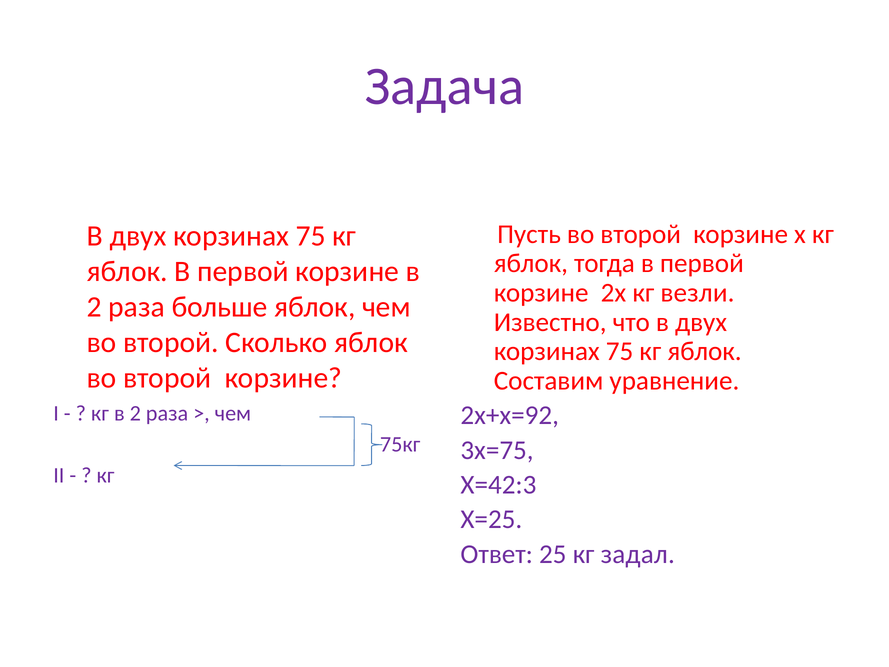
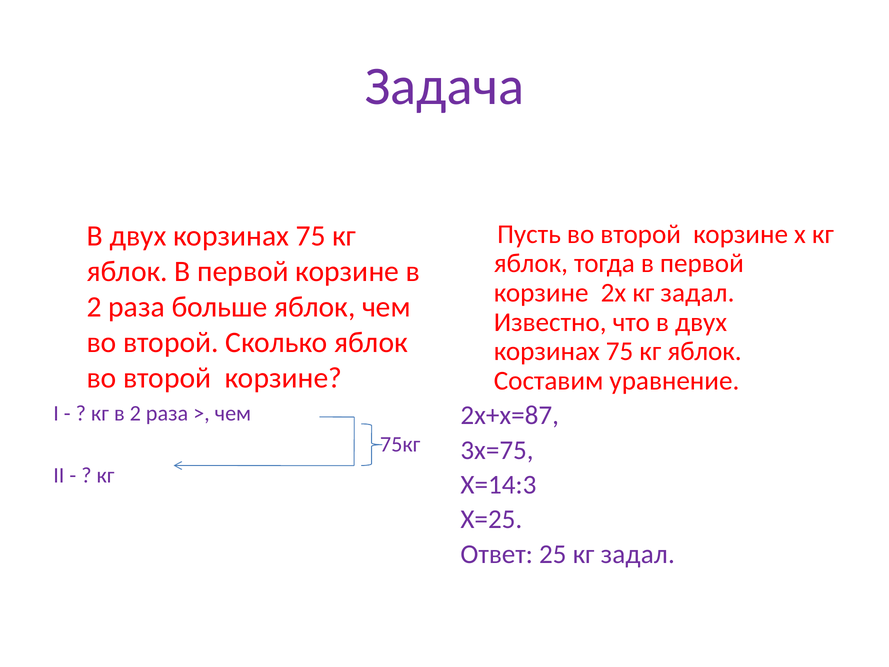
2х кг везли: везли -> задал
2х+х=92: 2х+х=92 -> 2х+х=87
Х=42:3: Х=42:3 -> Х=14:3
